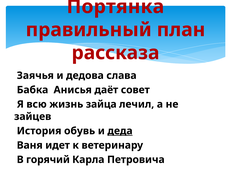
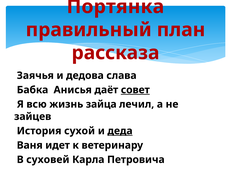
совет underline: none -> present
обувь: обувь -> сухой
горячий: горячий -> суховей
